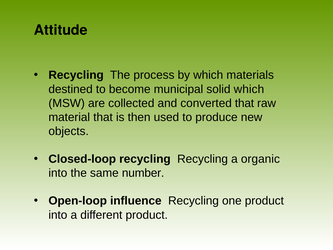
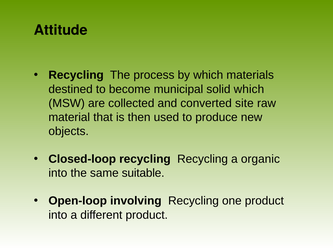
converted that: that -> site
number: number -> suitable
influence: influence -> involving
